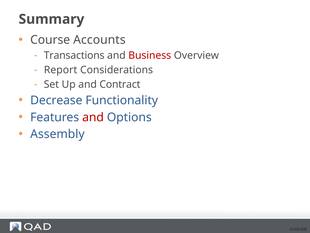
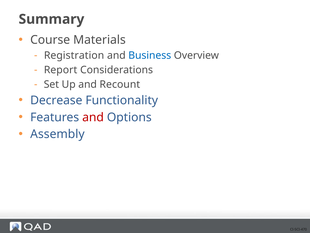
Accounts: Accounts -> Materials
Transactions: Transactions -> Registration
Business colour: red -> blue
Contract: Contract -> Recount
